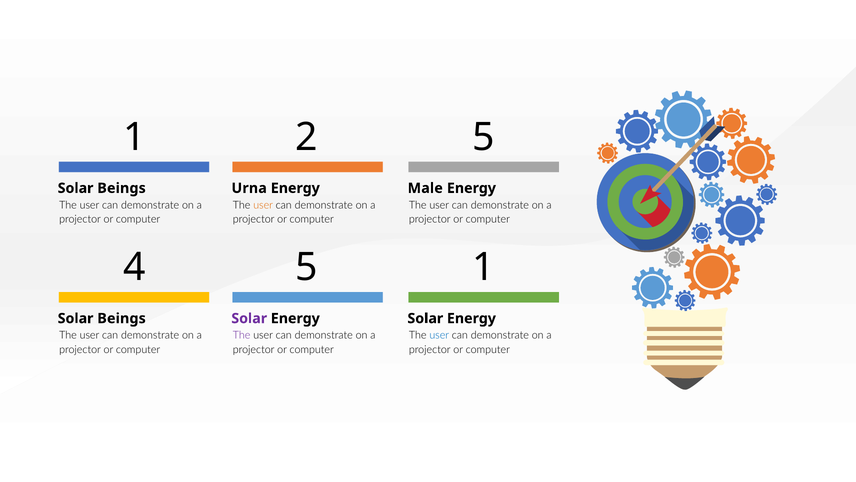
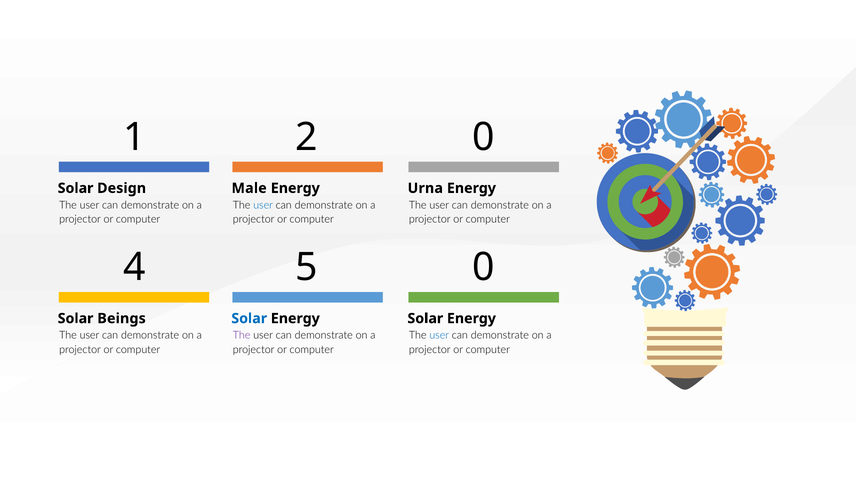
2 5: 5 -> 0
Beings at (122, 188): Beings -> Design
Urna: Urna -> Male
Male: Male -> Urna
user at (263, 205) colour: orange -> blue
1 at (483, 267): 1 -> 0
Solar at (249, 318) colour: purple -> blue
